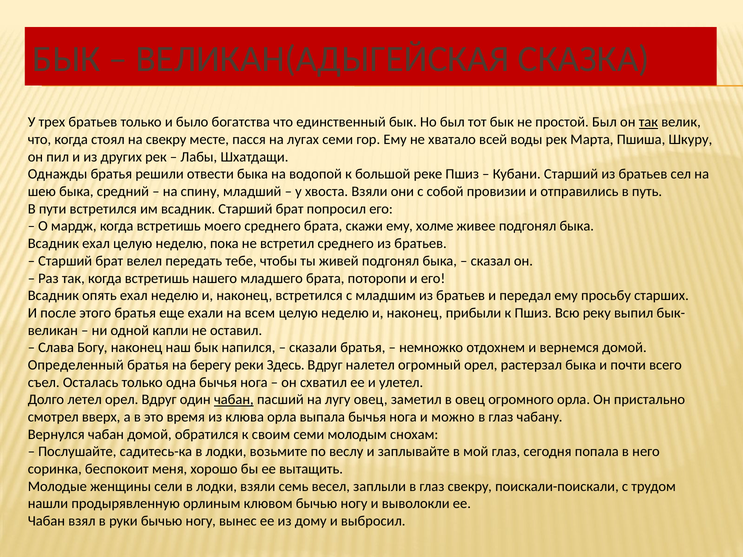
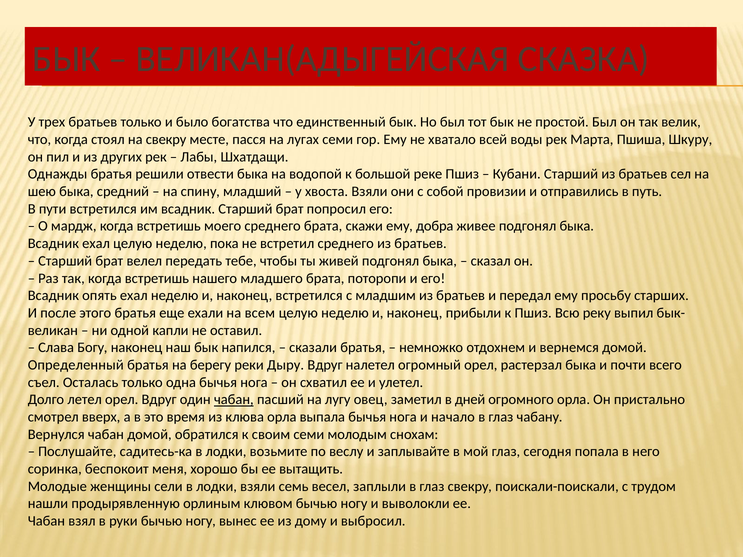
так at (648, 122) underline: present -> none
холме: холме -> добра
Здесь: Здесь -> Дыру
в овец: овец -> дней
можно: можно -> начало
